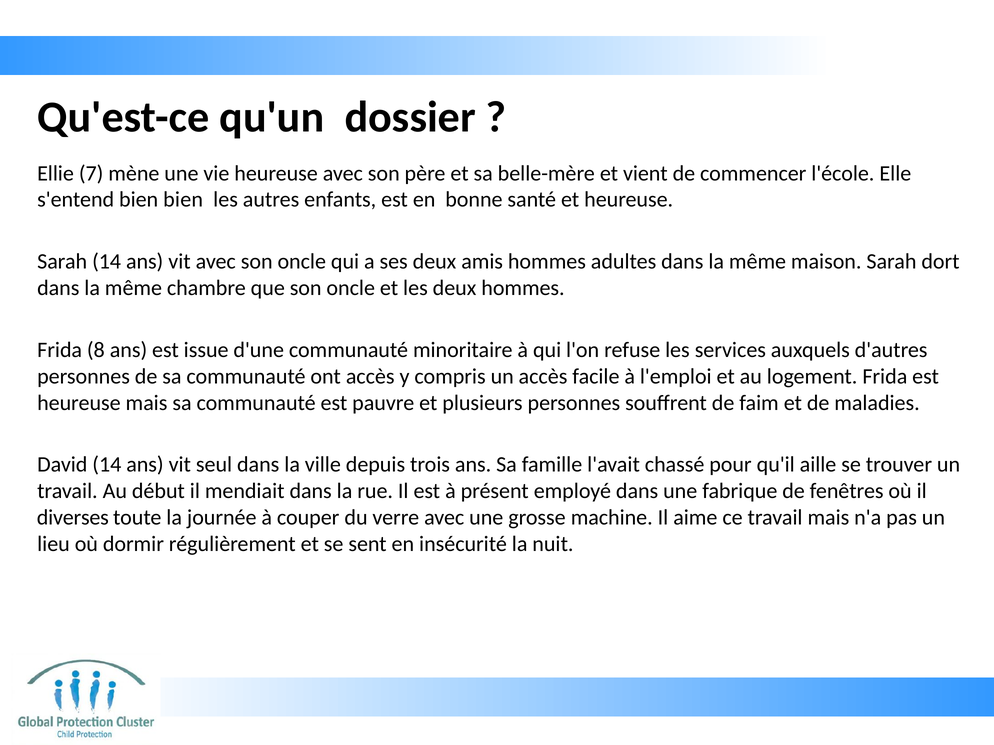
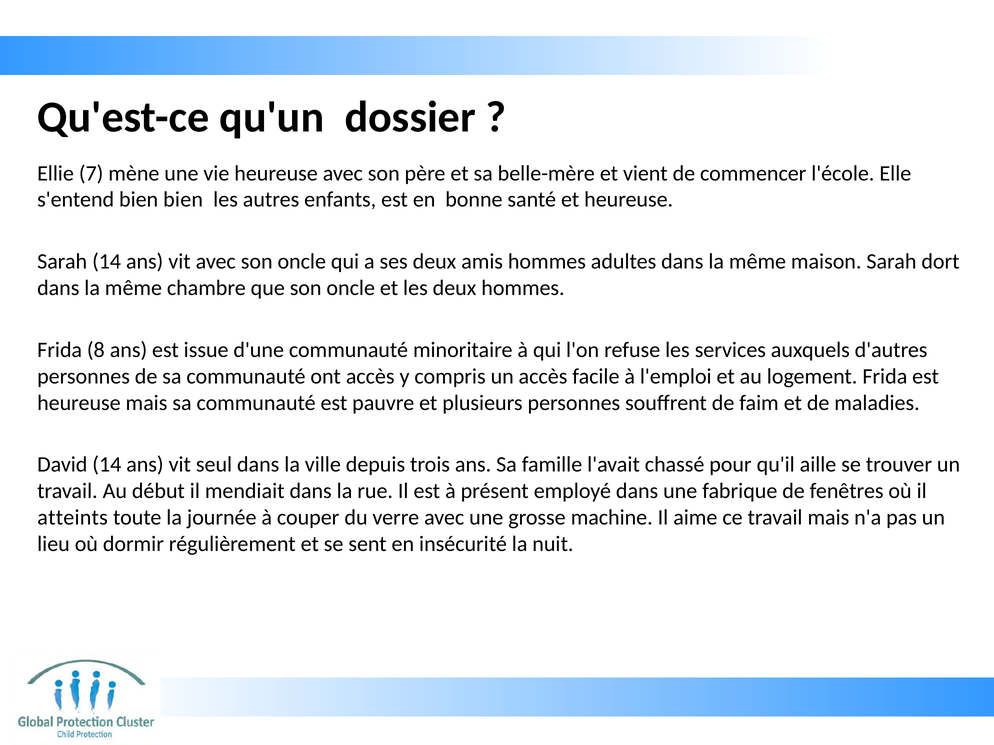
diverses: diverses -> atteints
